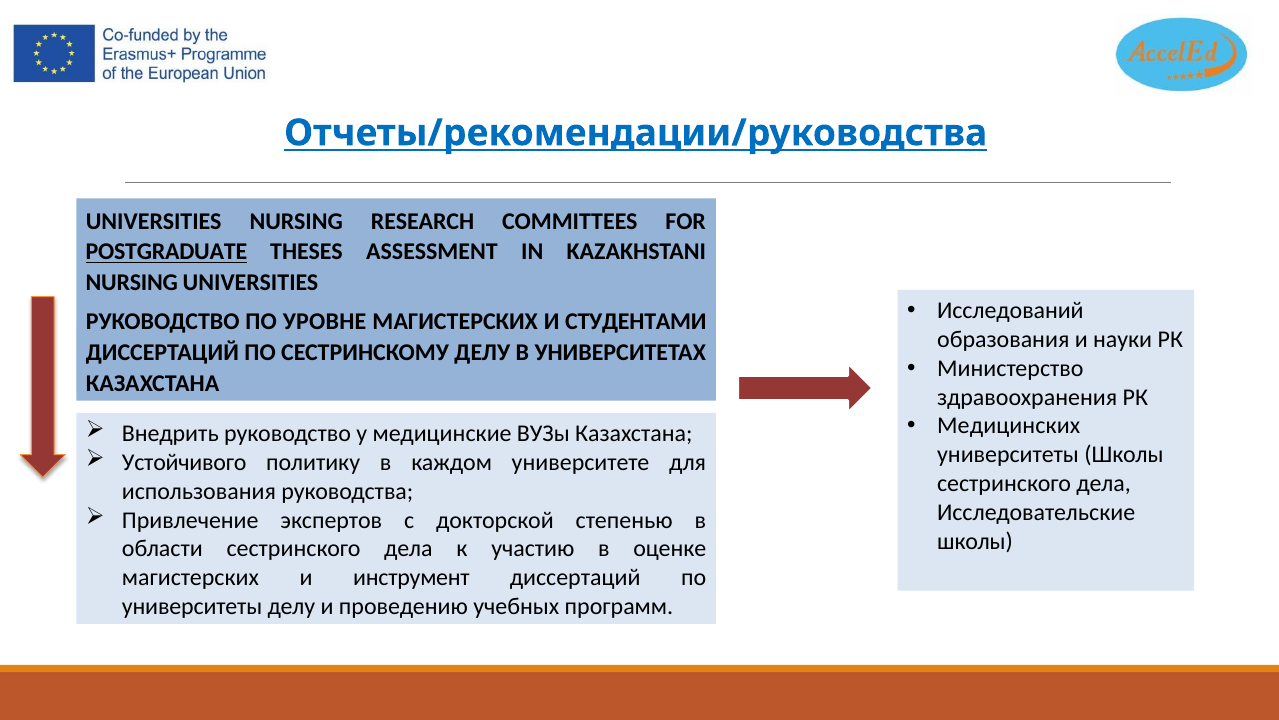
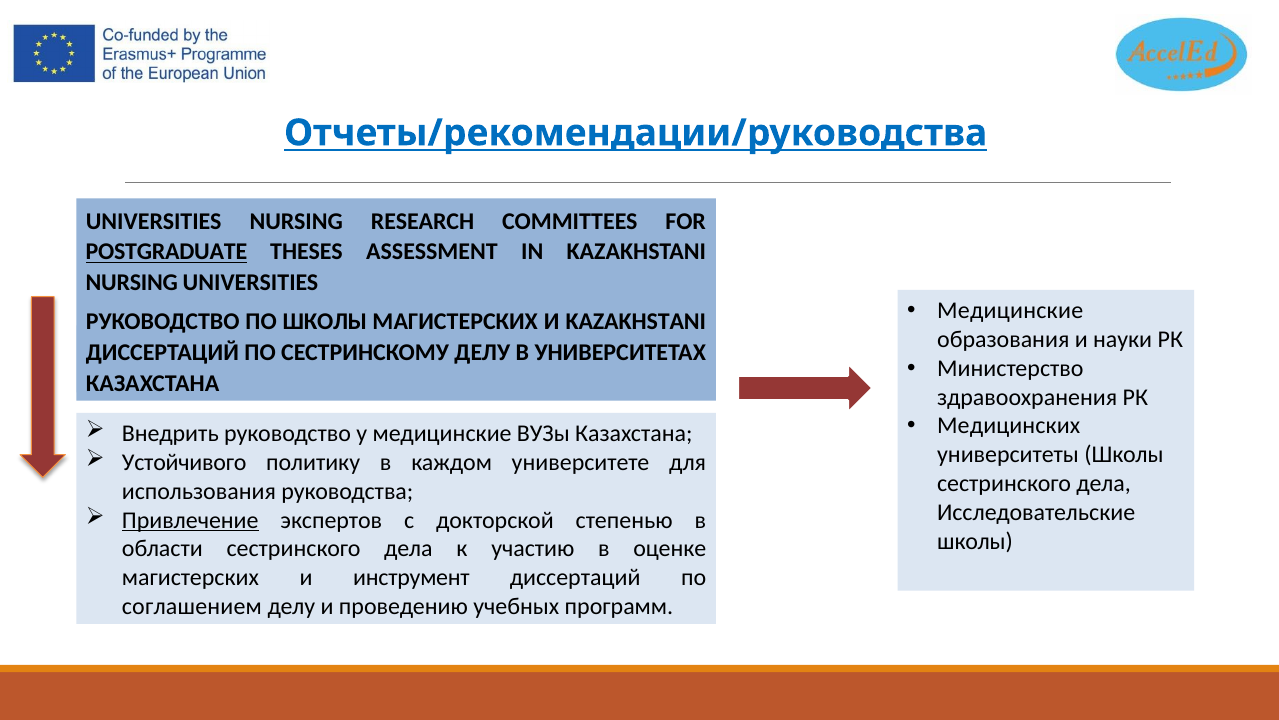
Исследований at (1010, 311): Исследований -> Медицинские
ПО УРОВНЕ: УРОВНЕ -> ШКОЛЫ
И СТУДЕНТАМИ: СТУДЕНТАМИ -> KAZAKHSTANI
Привлечение underline: none -> present
университеты at (192, 606): университеты -> соглашением
